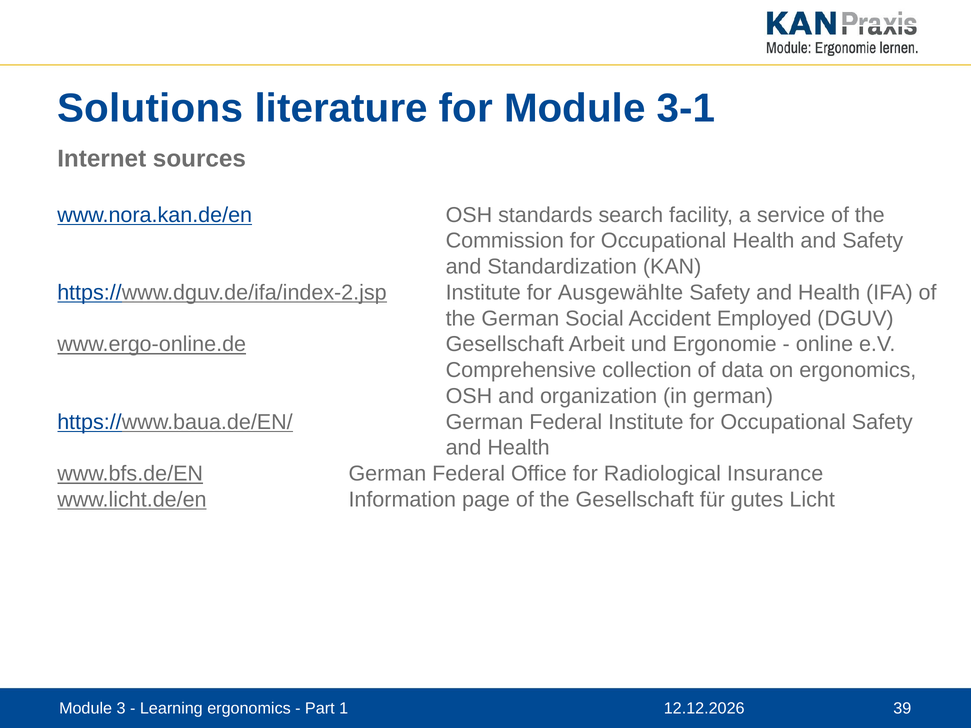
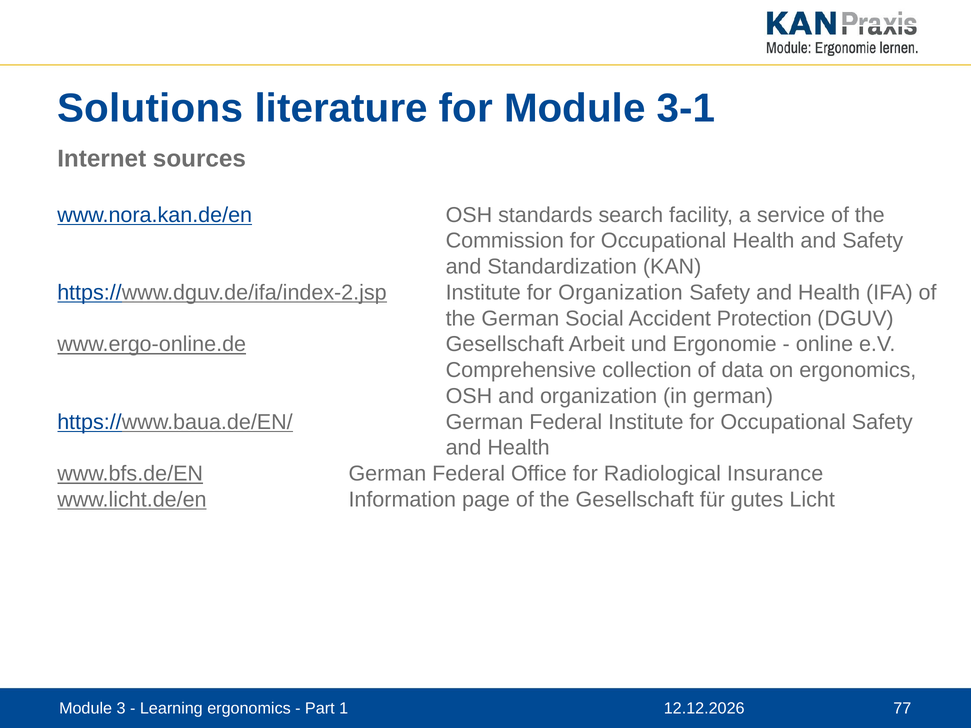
for Ausgewählte: Ausgewählte -> Organization
Employed: Employed -> Protection
39: 39 -> 77
